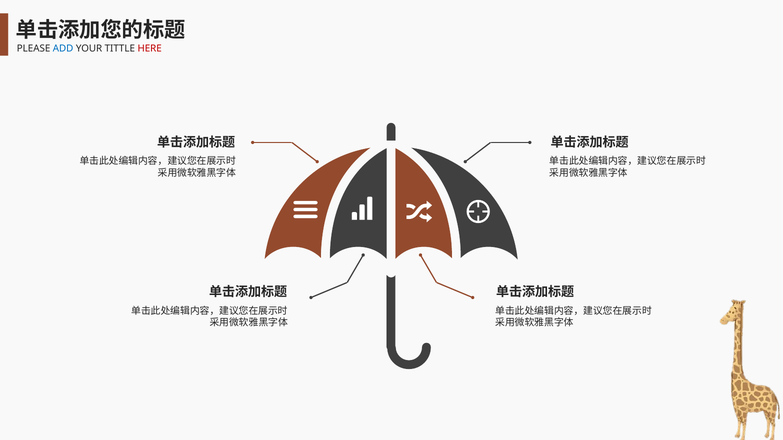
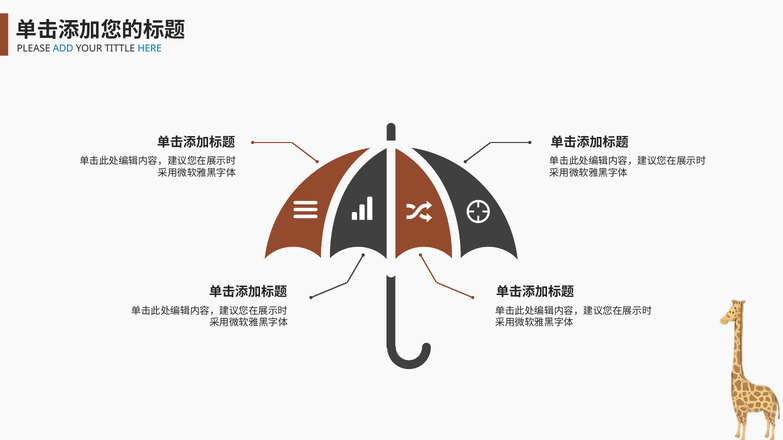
HERE colour: red -> blue
